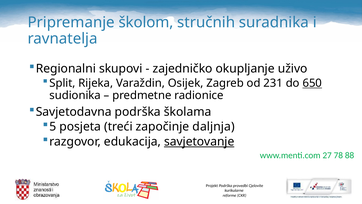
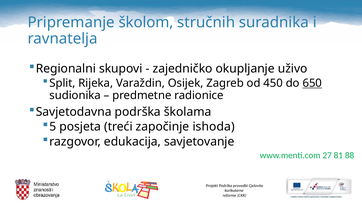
231: 231 -> 450
daljnja: daljnja -> ishoda
savjetovanje underline: present -> none
78: 78 -> 81
